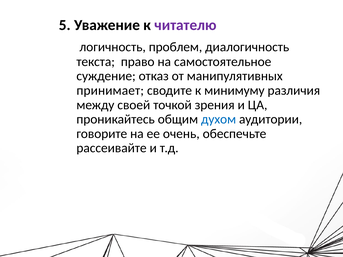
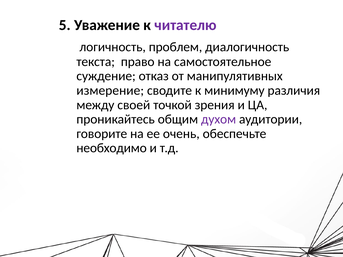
принимает: принимает -> измерение
духом colour: blue -> purple
рассеивайте: рассеивайте -> необходимо
